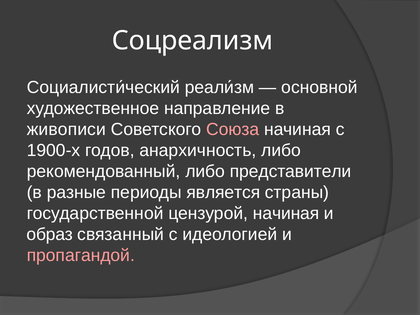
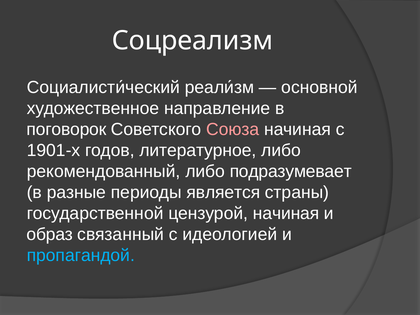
живописи: живописи -> поговорок
1900-х: 1900-х -> 1901-х
анархичность: анархичность -> литературное
представители: представители -> подразумевает
пропагандой colour: pink -> light blue
